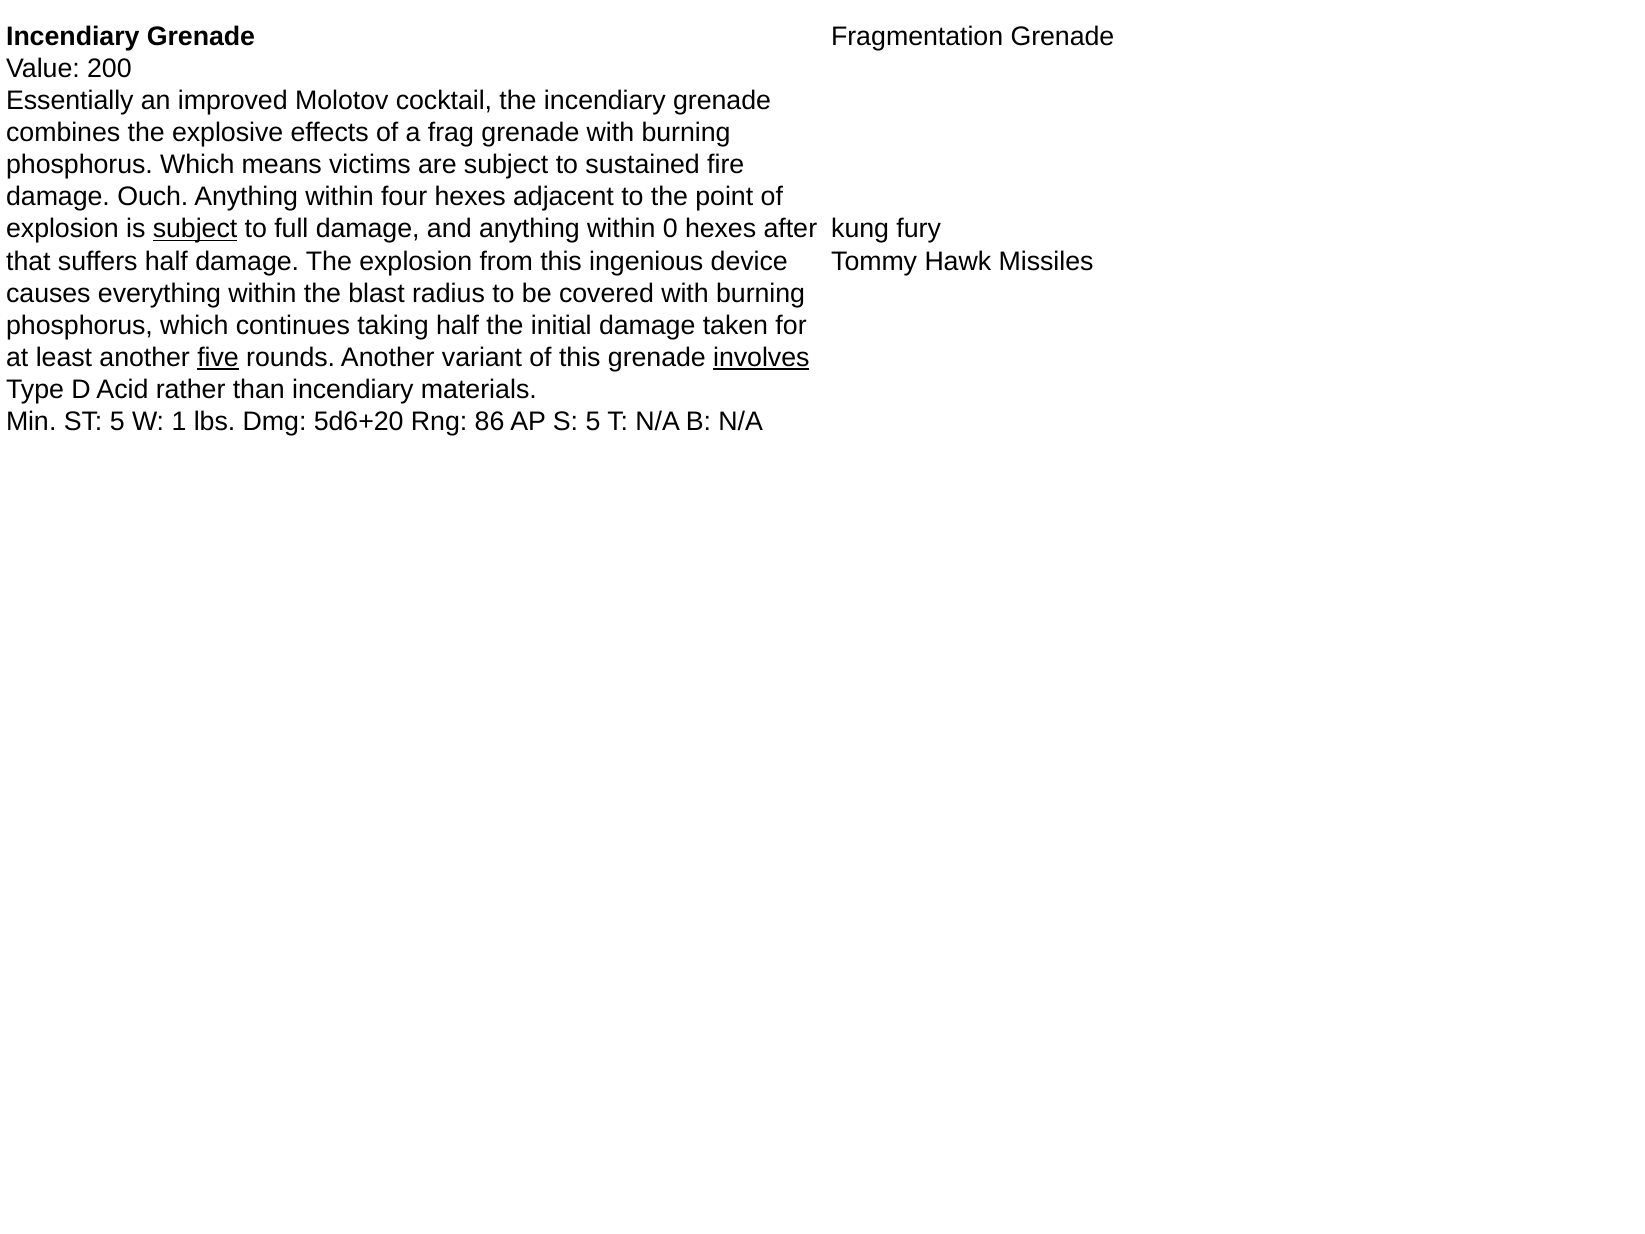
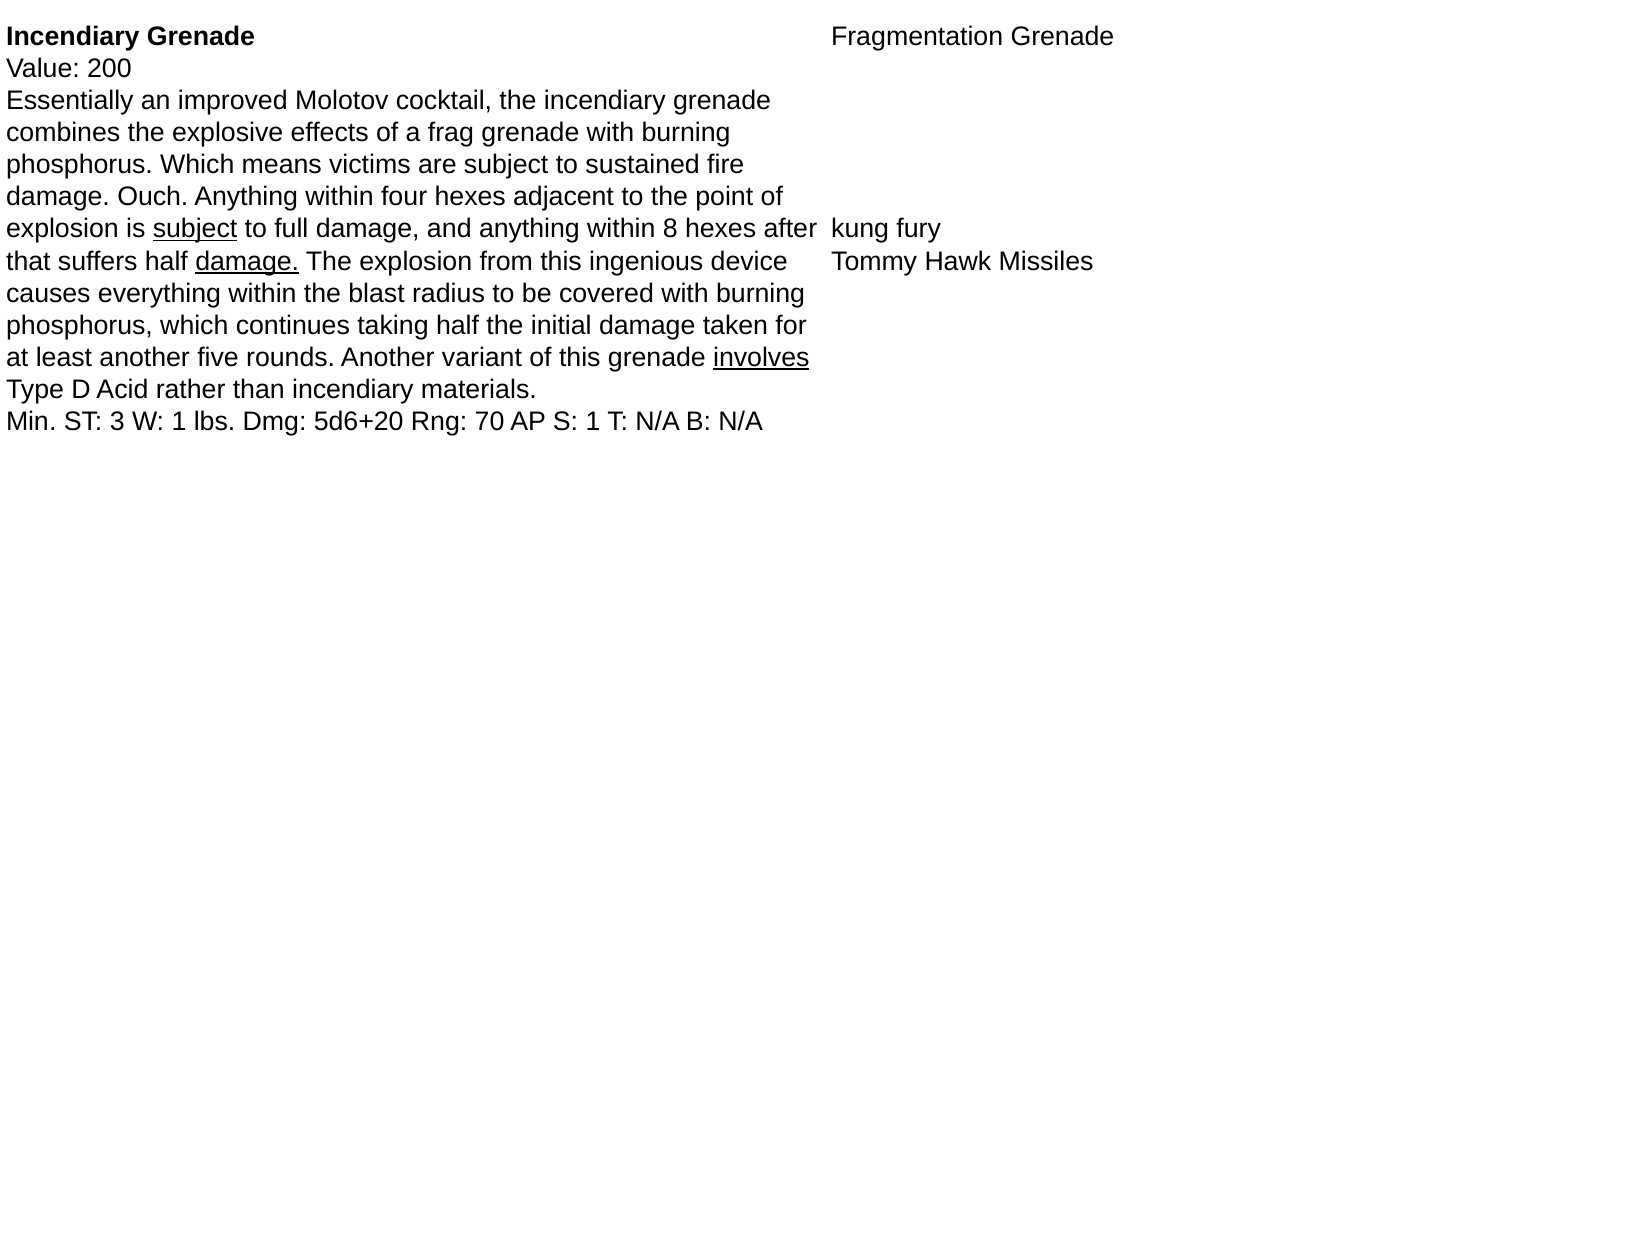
0: 0 -> 8
damage at (247, 261) underline: none -> present
five underline: present -> none
ST 5: 5 -> 3
86: 86 -> 70
S 5: 5 -> 1
